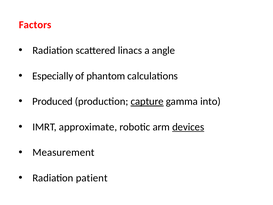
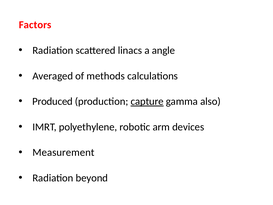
Especially: Especially -> Averaged
phantom: phantom -> methods
into: into -> also
approximate: approximate -> polyethylene
devices underline: present -> none
patient: patient -> beyond
